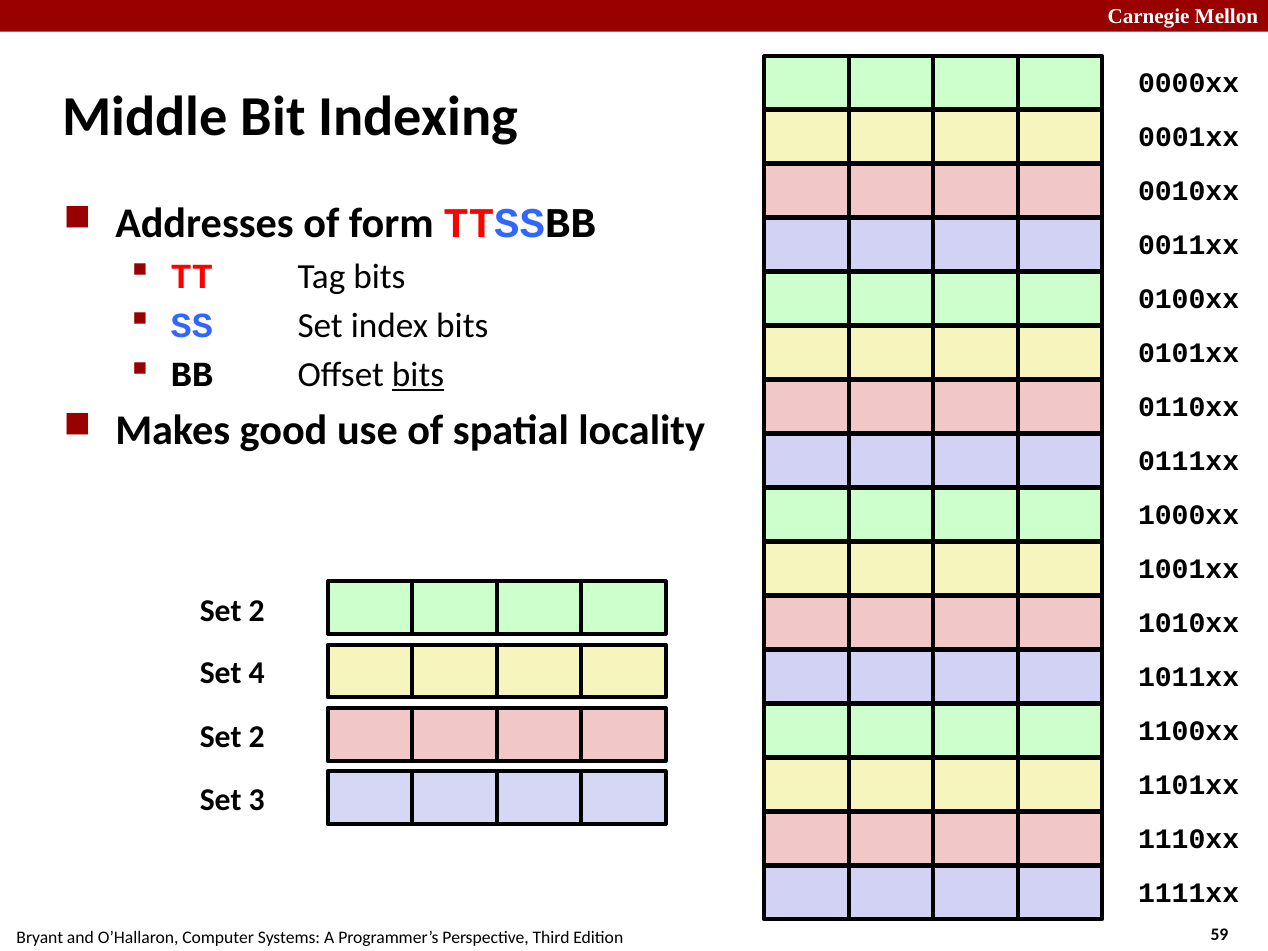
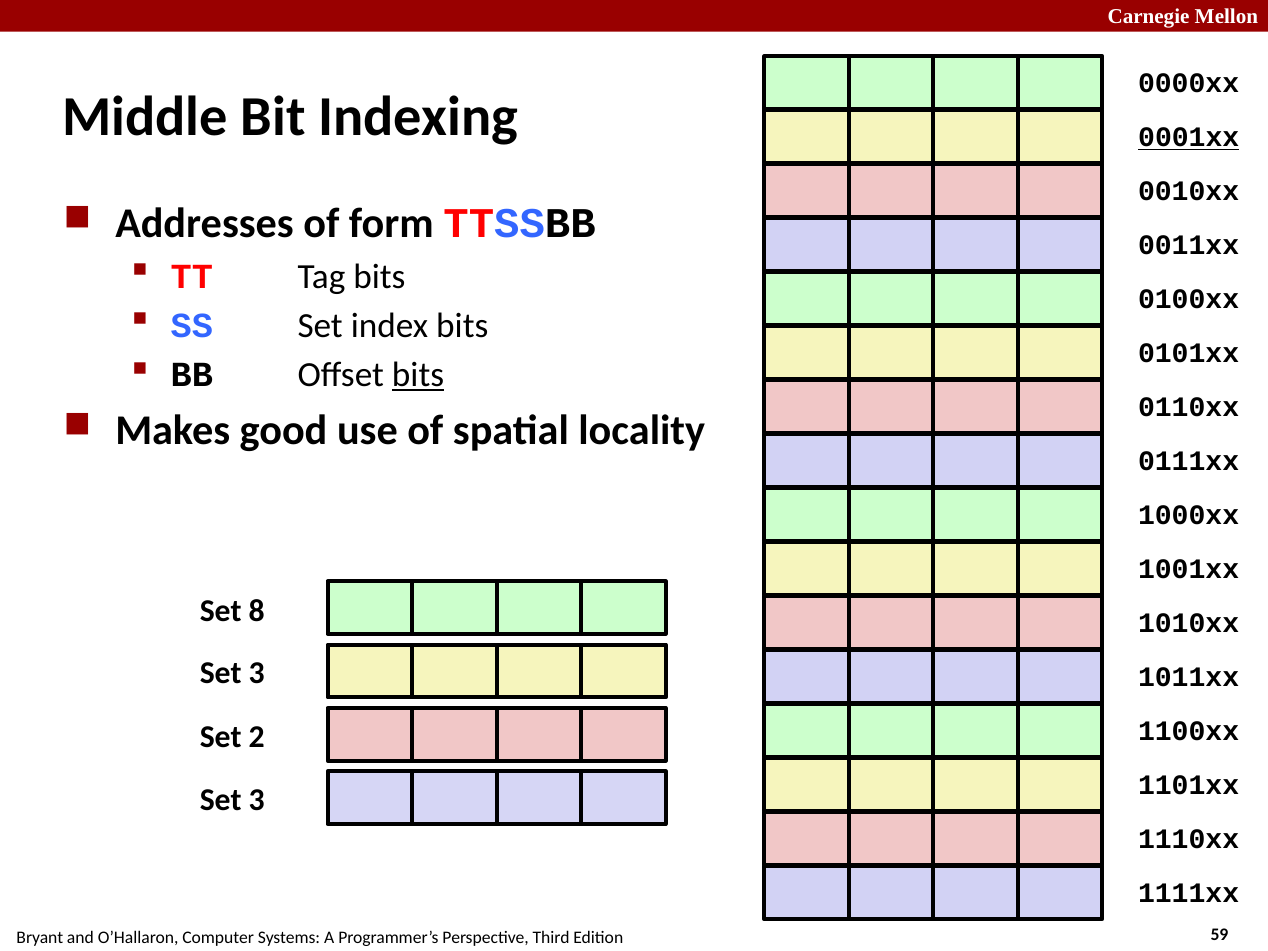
0001xx underline: none -> present
2 at (257, 611): 2 -> 8
4 at (257, 673): 4 -> 3
